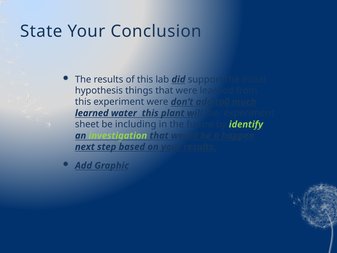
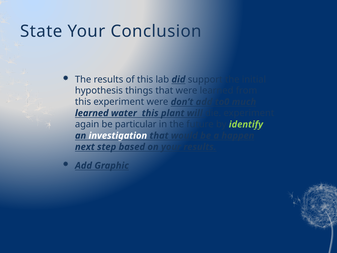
sheet: sheet -> again
including: including -> particular
investigation colour: light green -> white
